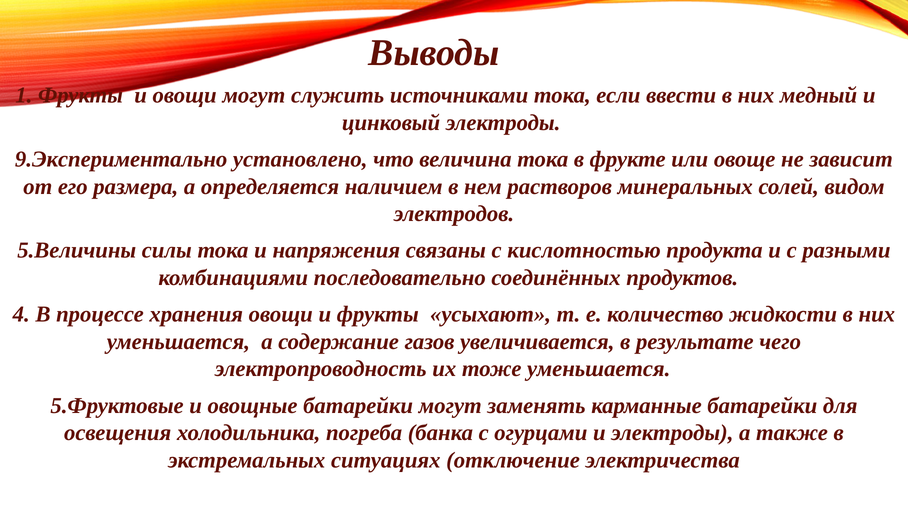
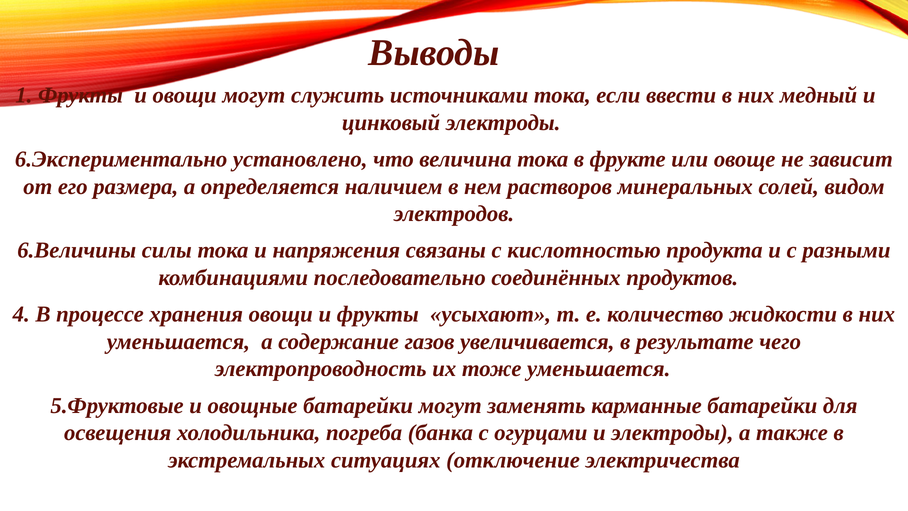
9.Экспериментально: 9.Экспериментально -> 6.Экспериментально
5.Величины: 5.Величины -> 6.Величины
